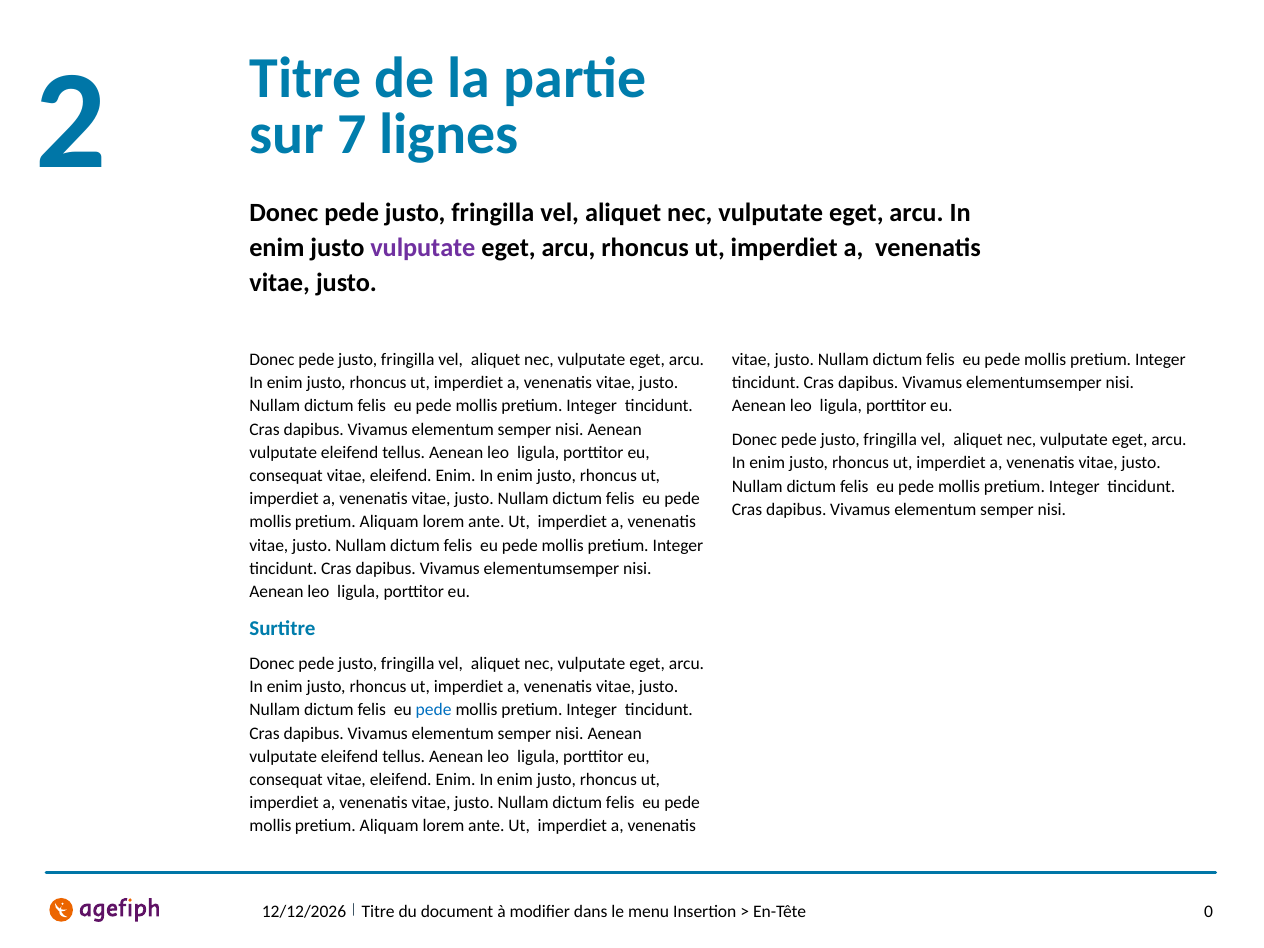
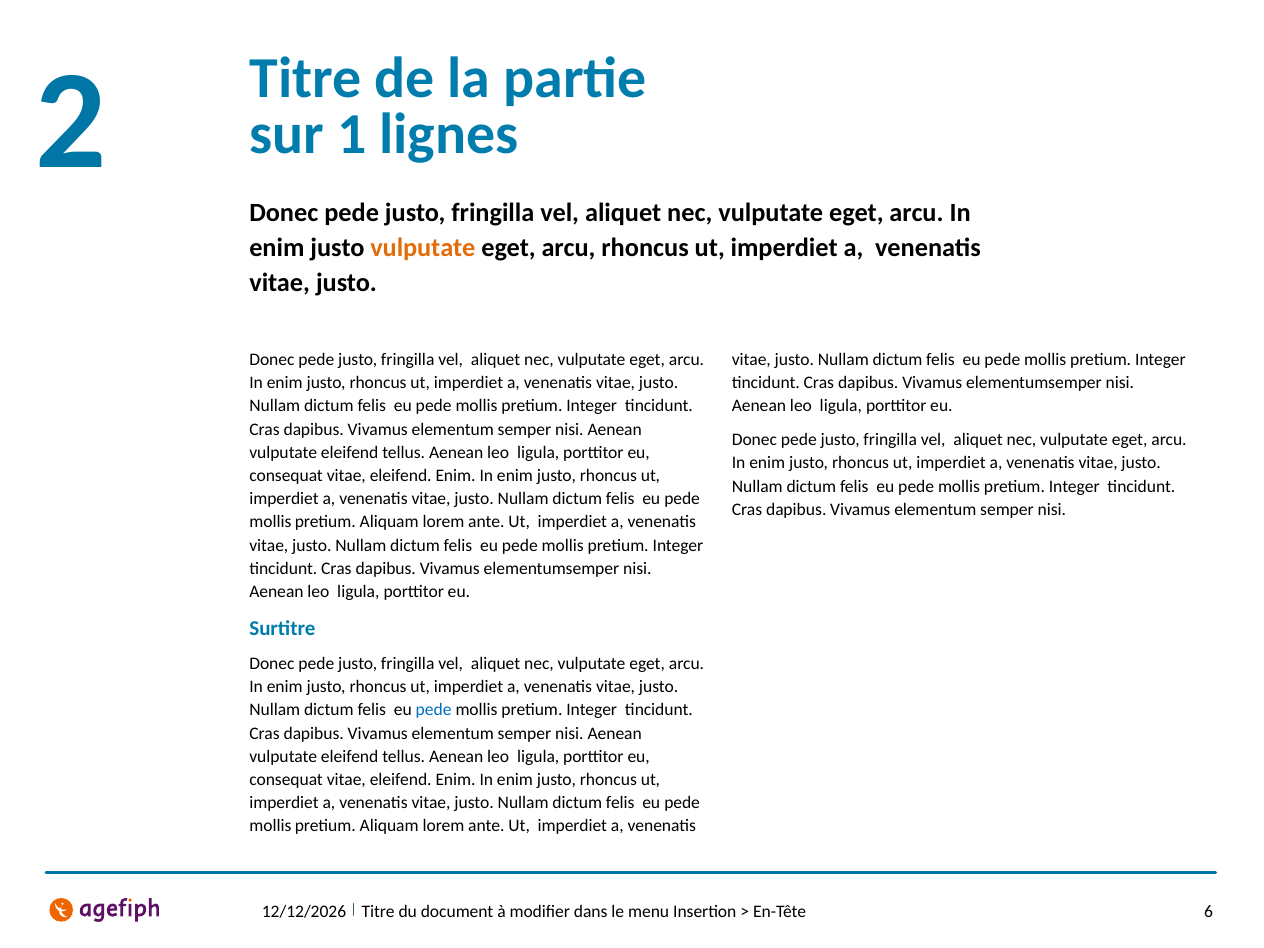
7: 7 -> 1
vulputate at (423, 248) colour: purple -> orange
0: 0 -> 6
